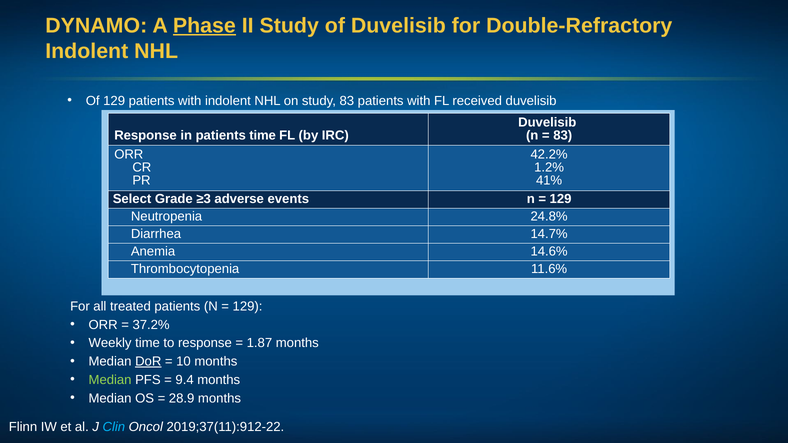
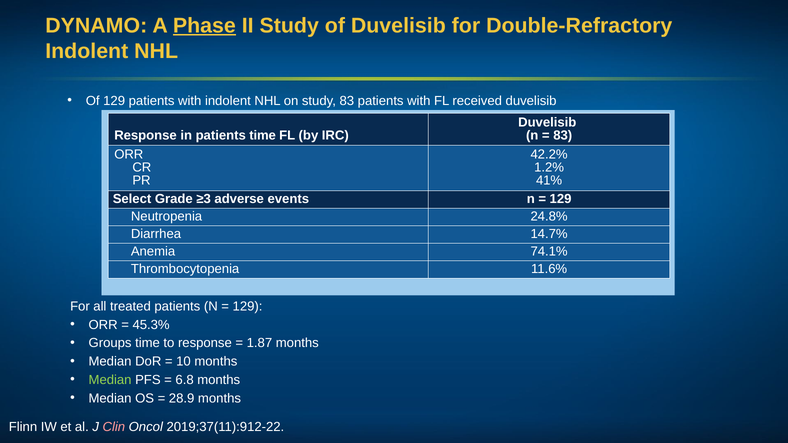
14.6%: 14.6% -> 74.1%
37.2%: 37.2% -> 45.3%
Weekly: Weekly -> Groups
DoR underline: present -> none
9.4: 9.4 -> 6.8
Clin colour: light blue -> pink
